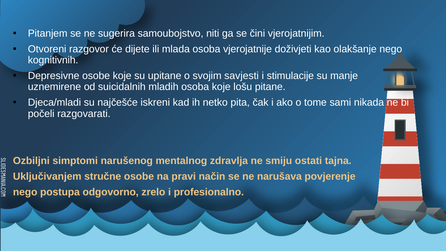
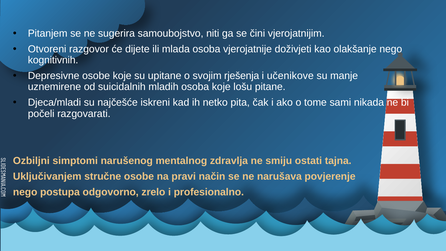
savjesti: savjesti -> rješenja
stimulacije: stimulacije -> učenikove
